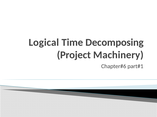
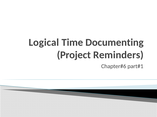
Decomposing: Decomposing -> Documenting
Machinery: Machinery -> Reminders
